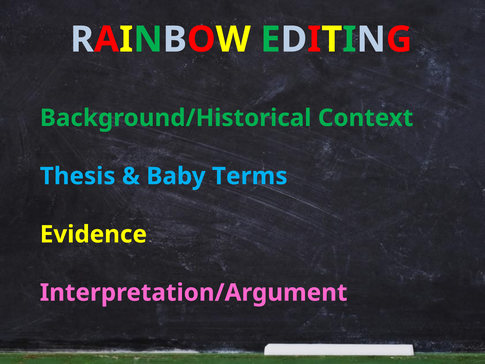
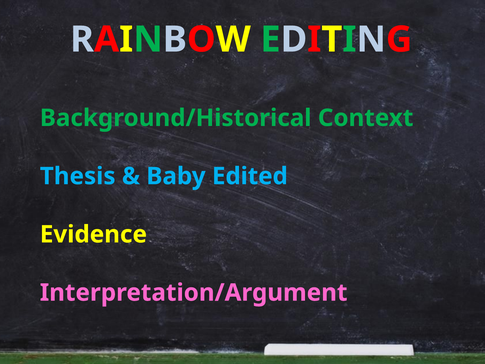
Terms: Terms -> Edited
